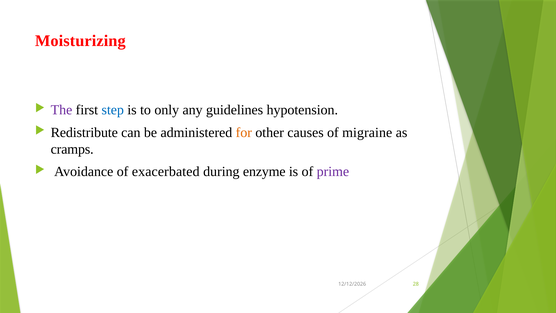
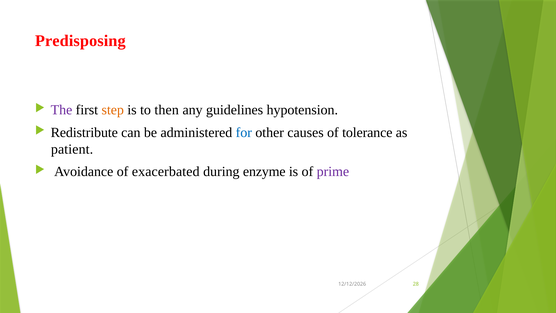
Moisturizing: Moisturizing -> Predisposing
step colour: blue -> orange
only: only -> then
for colour: orange -> blue
migraine: migraine -> tolerance
cramps: cramps -> patient
